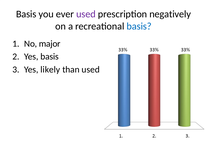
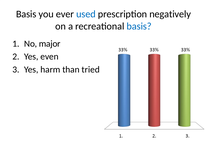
used at (86, 14) colour: purple -> blue
Yes basis: basis -> even
likely: likely -> harm
than used: used -> tried
